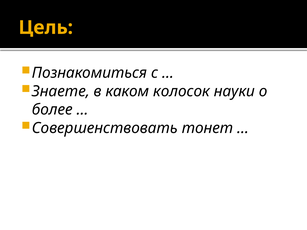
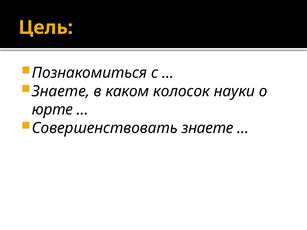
более: более -> юрте
Совершенствовать тонет: тонет -> знаете
